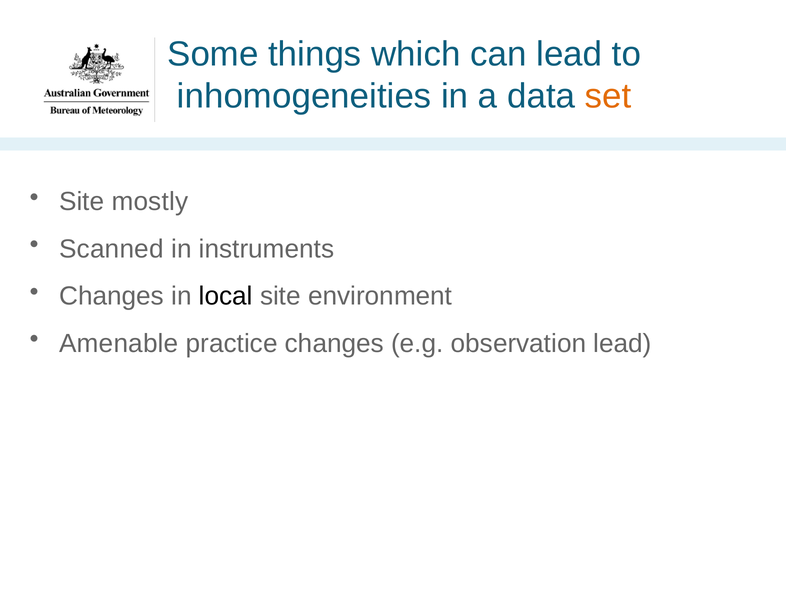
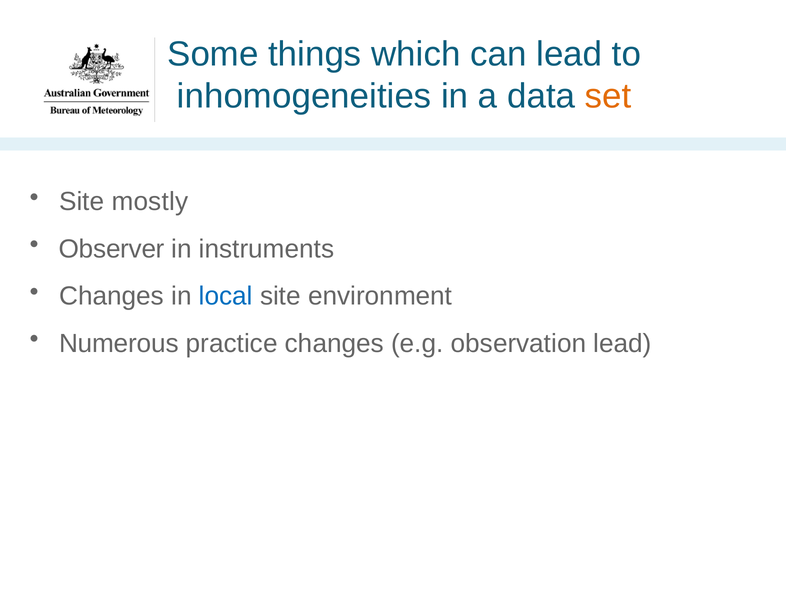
Scanned: Scanned -> Observer
local colour: black -> blue
Amenable: Amenable -> Numerous
